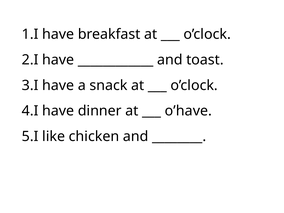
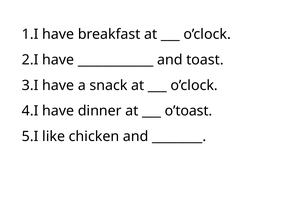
o’have: o’have -> o’toast
